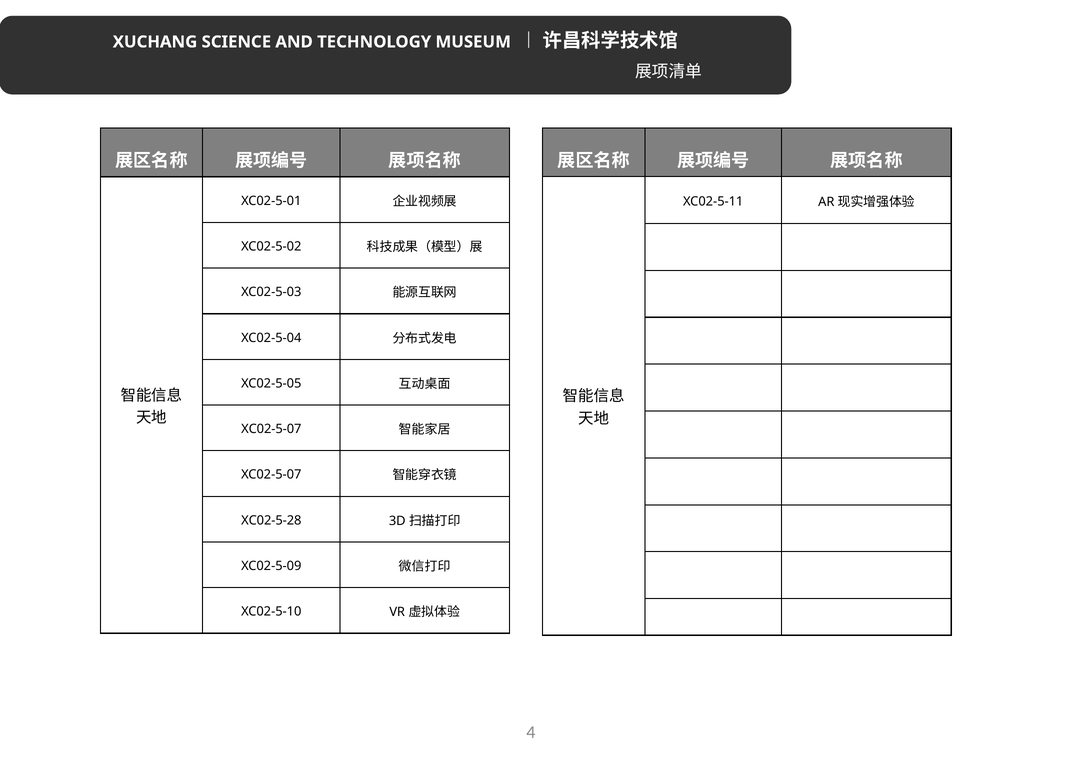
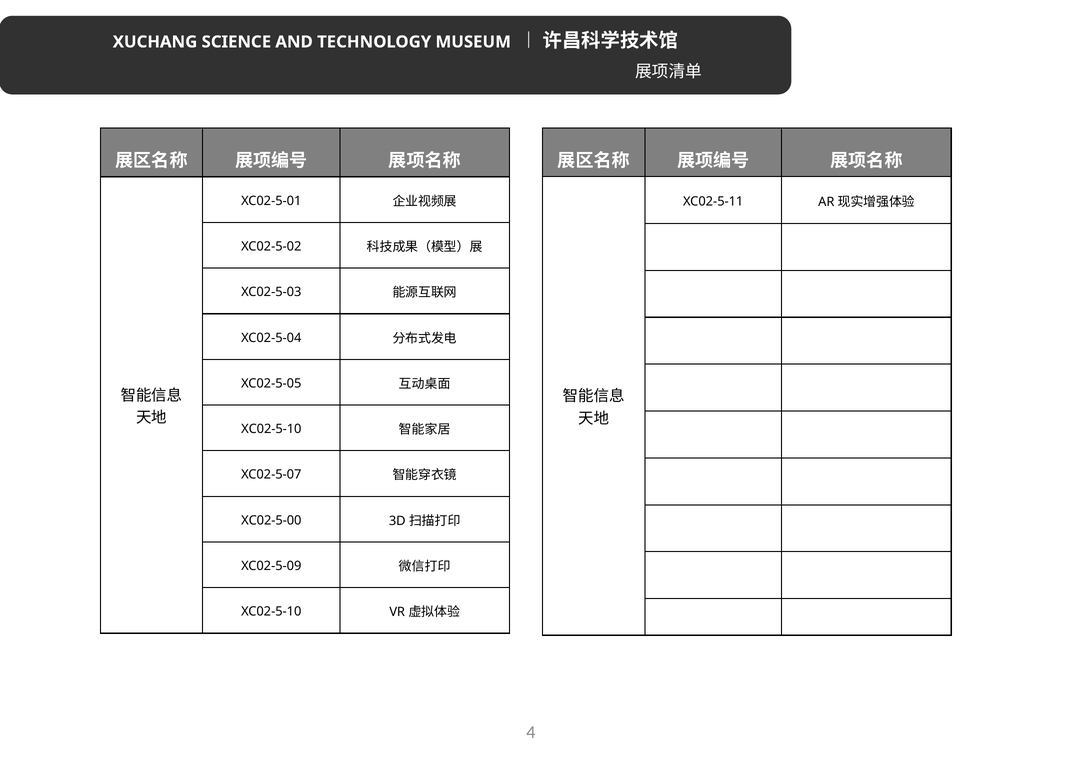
XC02-5-07 at (271, 429): XC02-5-07 -> XC02-5-10
XC02-5-28: XC02-5-28 -> XC02-5-00
